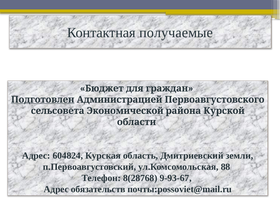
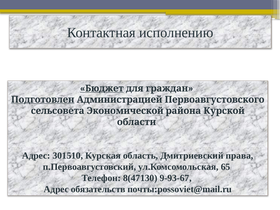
получаемые: получаемые -> исполнению
Бюджет underline: none -> present
604824: 604824 -> 301510
земли: земли -> права
88: 88 -> 65
8(28768: 8(28768 -> 8(47130
